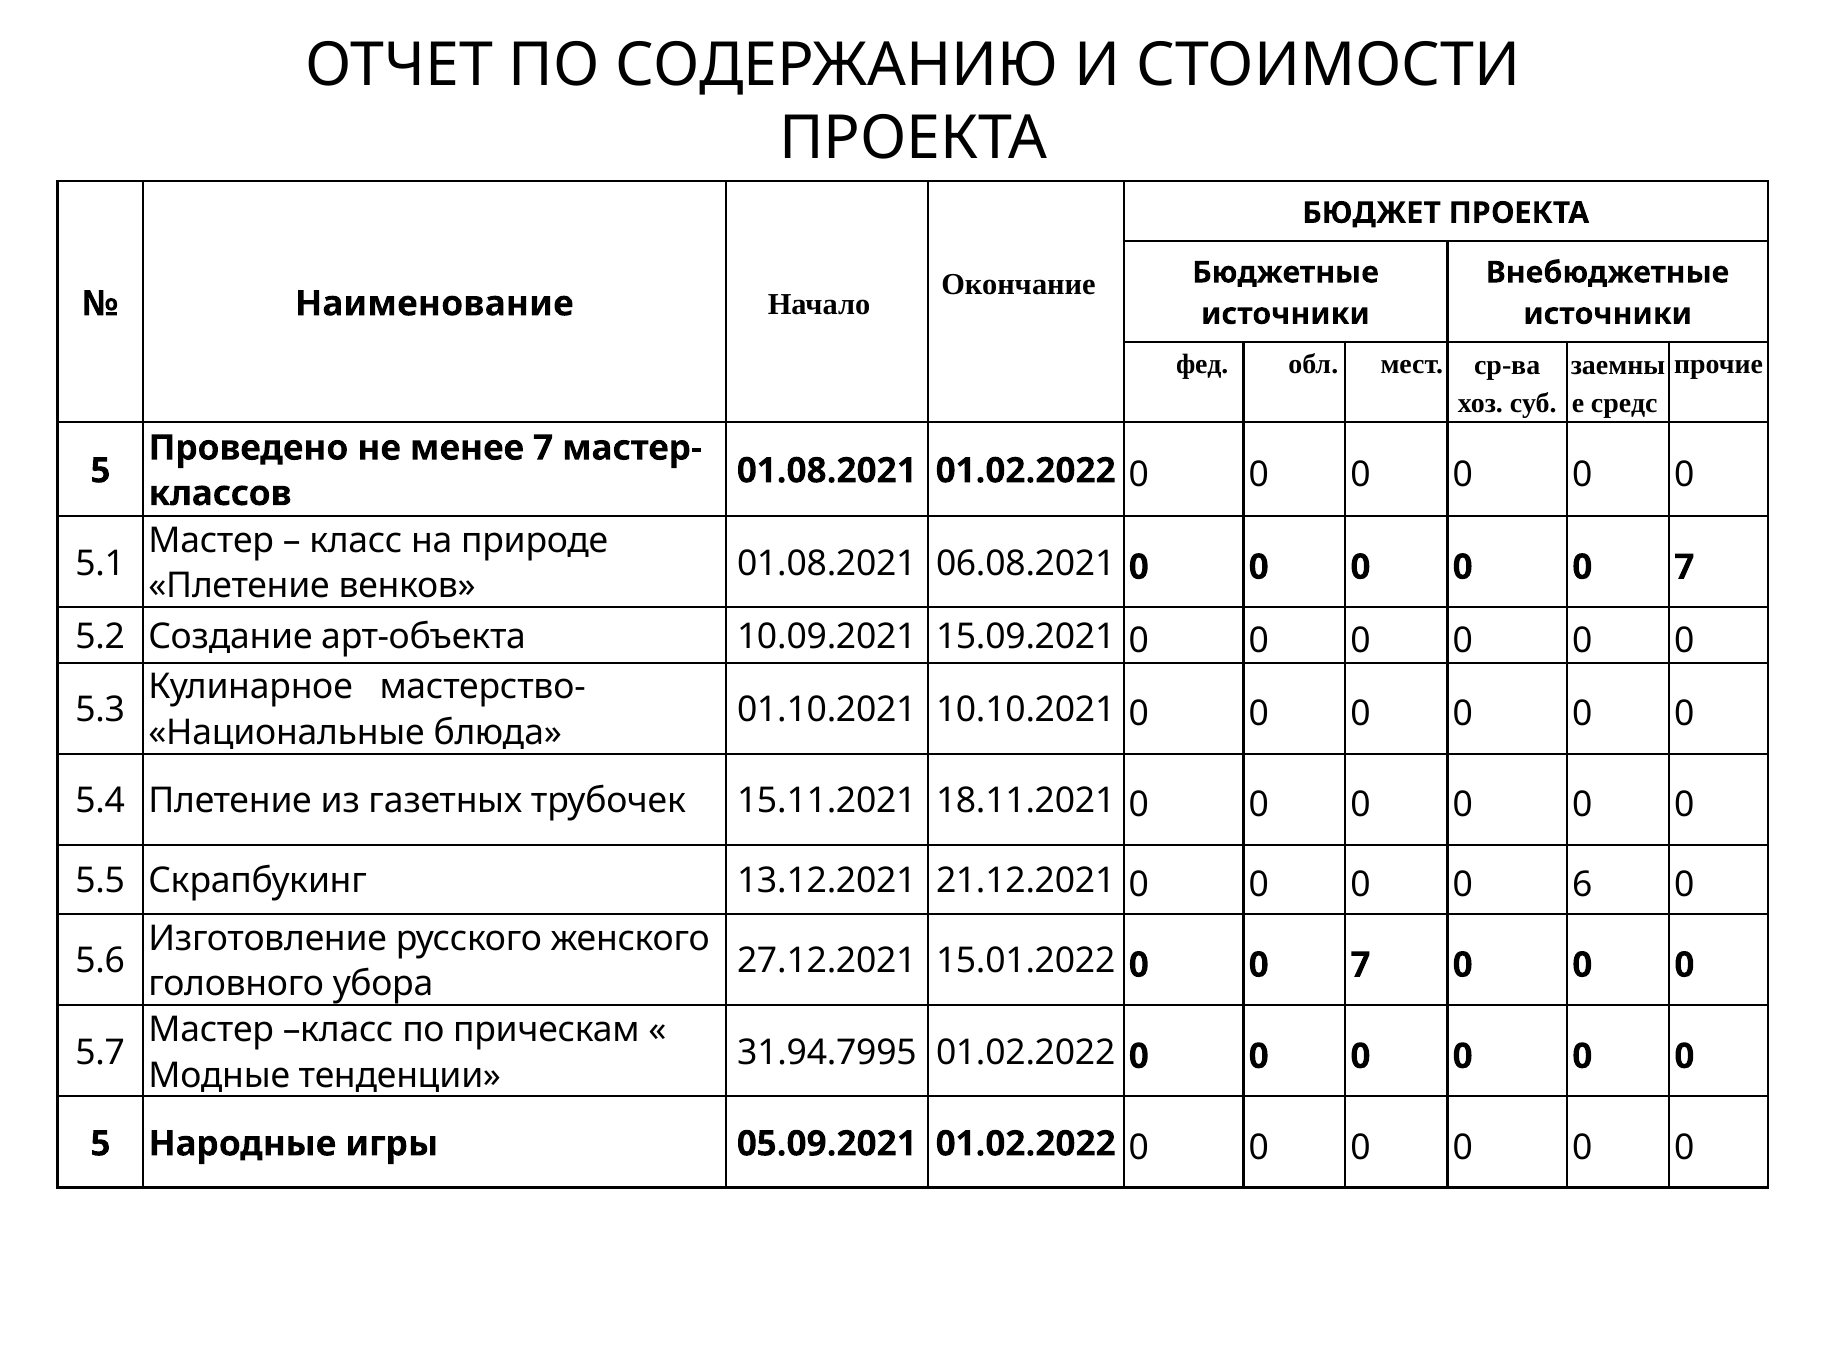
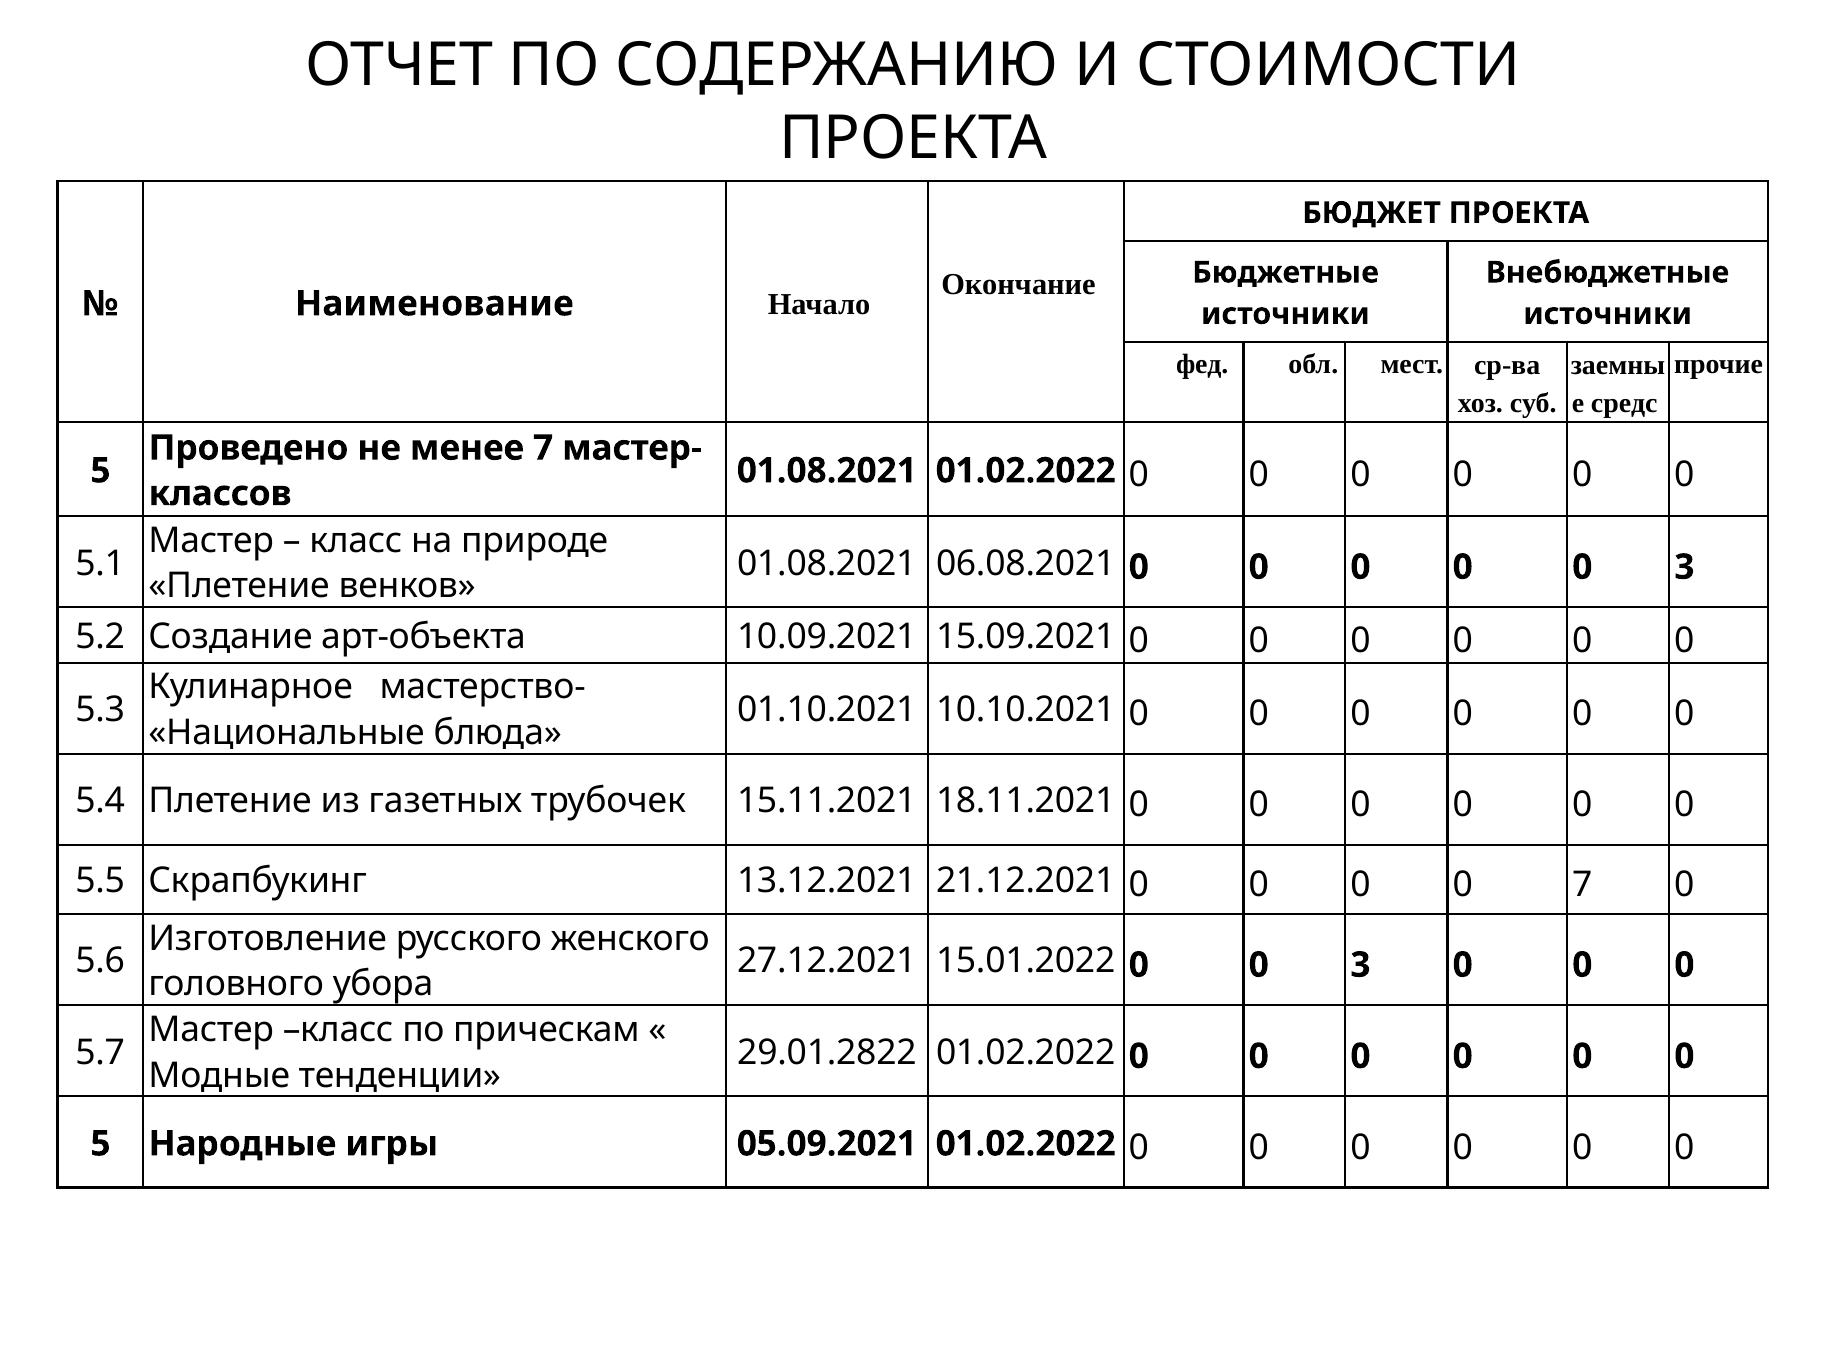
0 0 0 7: 7 -> 3
0 6: 6 -> 7
15.01.2022 0 0 7: 7 -> 3
31.94.7995: 31.94.7995 -> 29.01.2822
